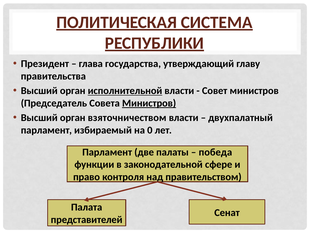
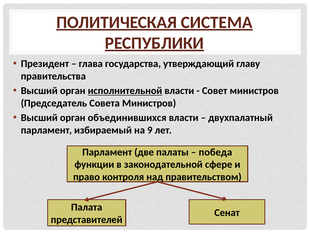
Министров at (149, 103) underline: present -> none
взяточничеством: взяточничеством -> объединившихся
0: 0 -> 9
